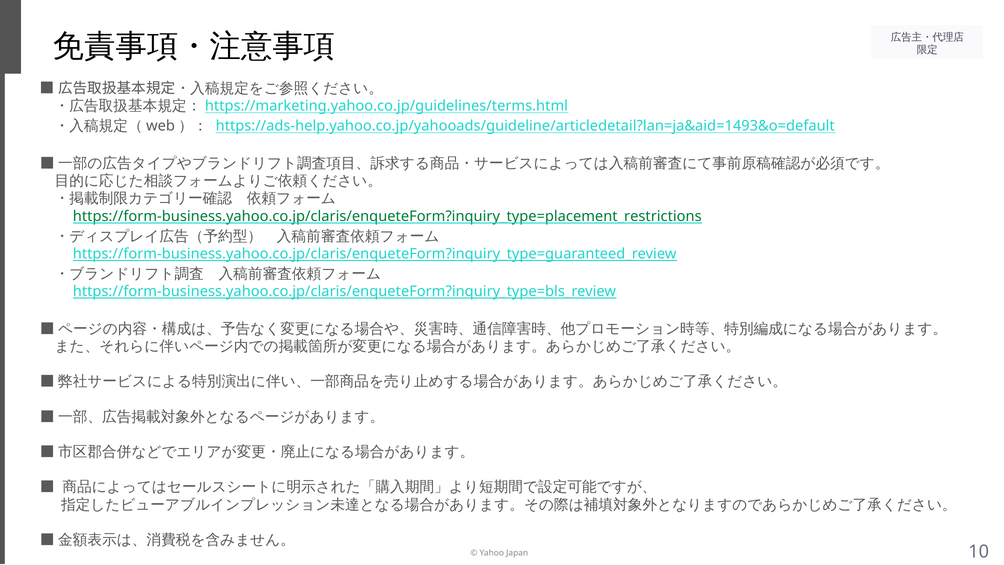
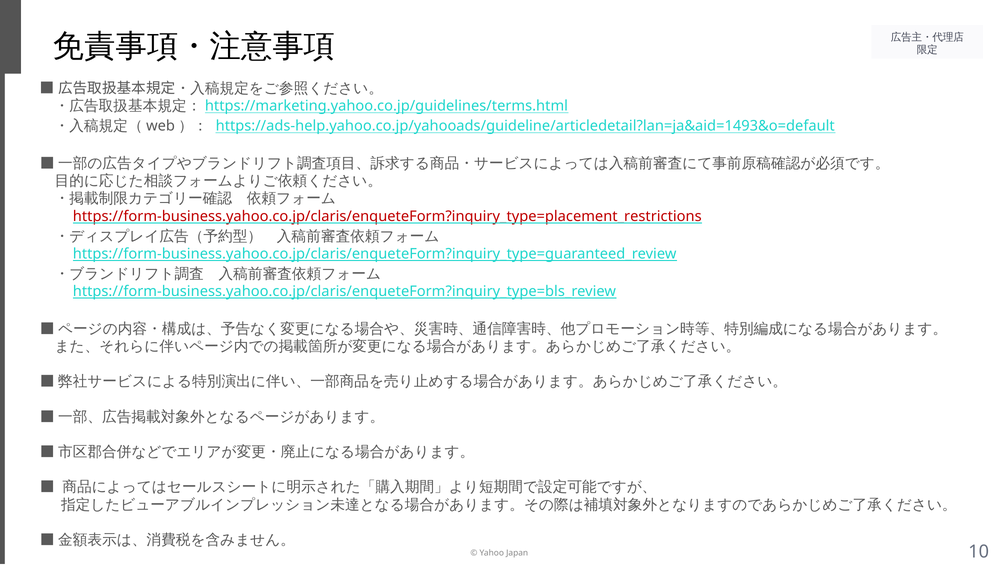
https://form-business.yahoo.co.jp/claris/enqueteForm?inquiry_type=placement_restrictions colour: green -> red
